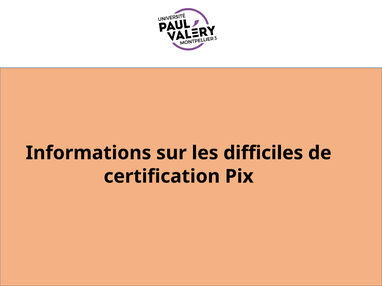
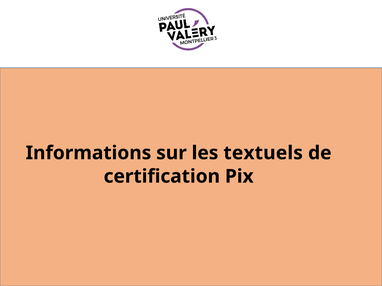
difficiles: difficiles -> textuels
